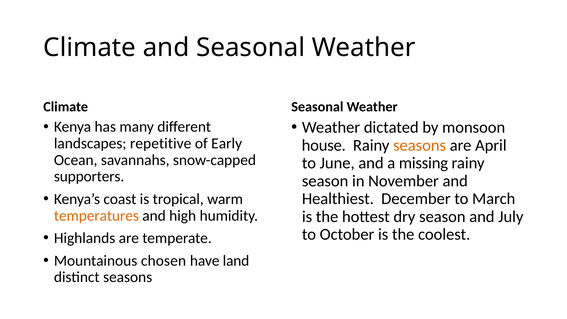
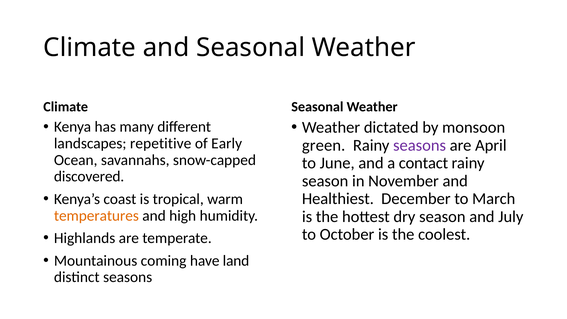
house: house -> green
seasons at (420, 145) colour: orange -> purple
missing: missing -> contact
supporters: supporters -> discovered
chosen: chosen -> coming
